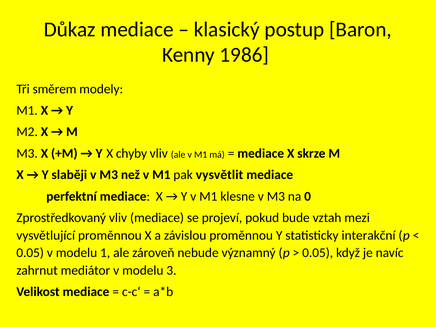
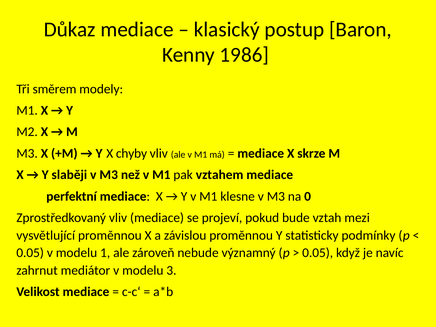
vysvětlit: vysvětlit -> vztahem
interakční: interakční -> podmínky
